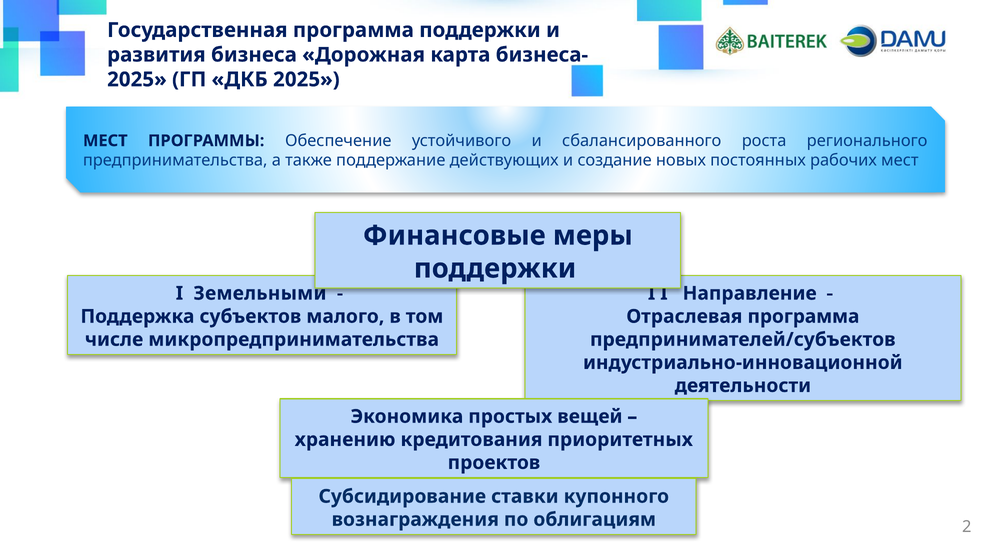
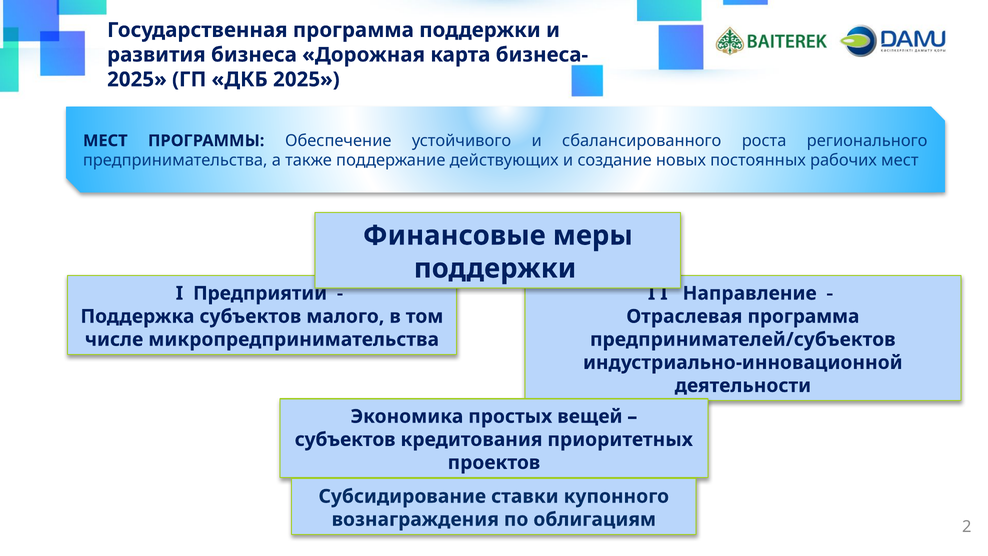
Земельными: Земельными -> Предприятий
хранению at (345, 439): хранению -> субъектов
